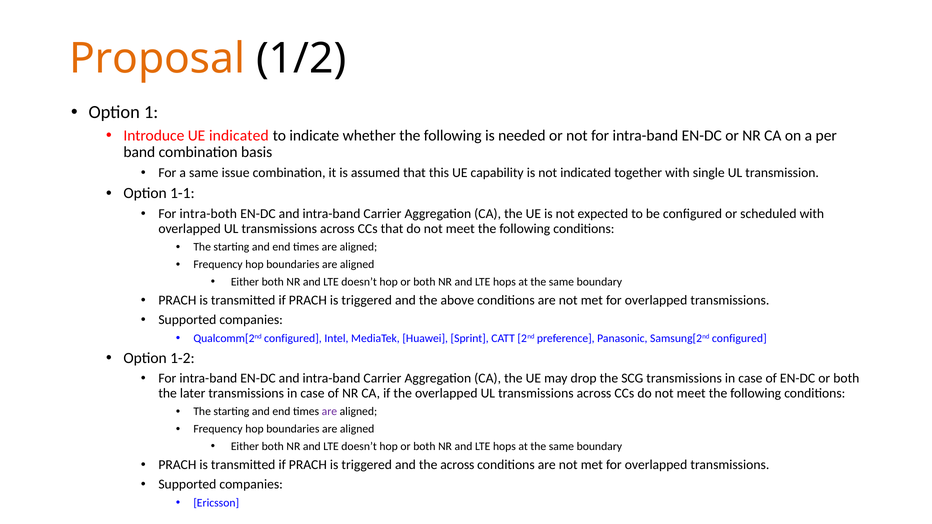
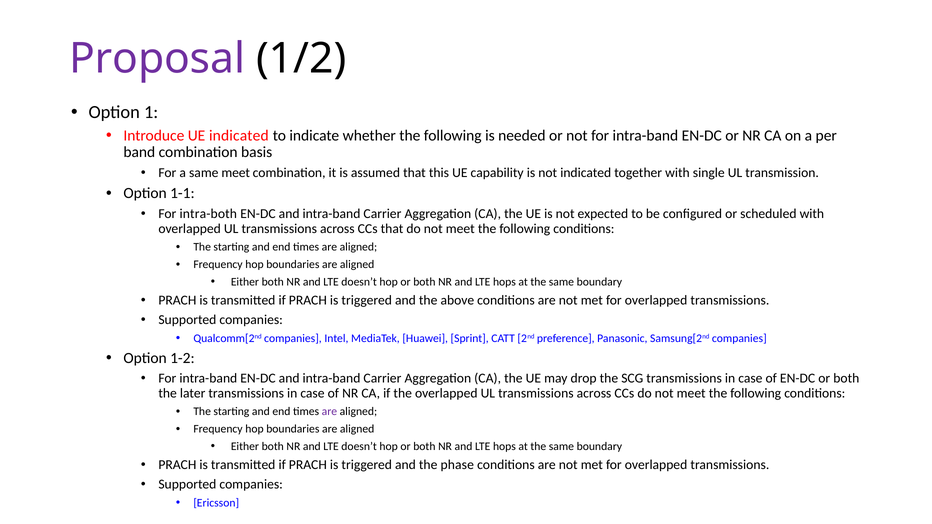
Proposal colour: orange -> purple
same issue: issue -> meet
Qualcomm[2nd configured: configured -> companies
Samsung[2nd configured: configured -> companies
the across: across -> phase
